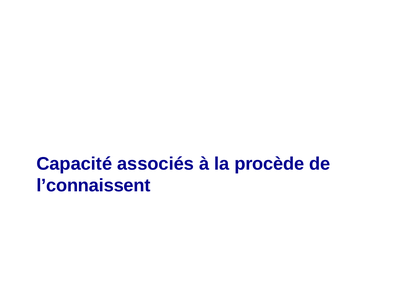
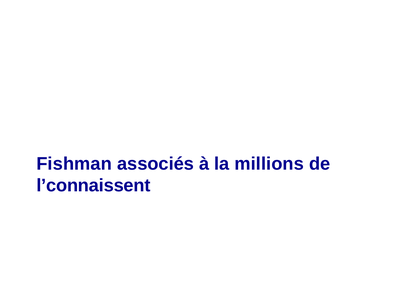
Capacité: Capacité -> Fishman
procède: procède -> millions
